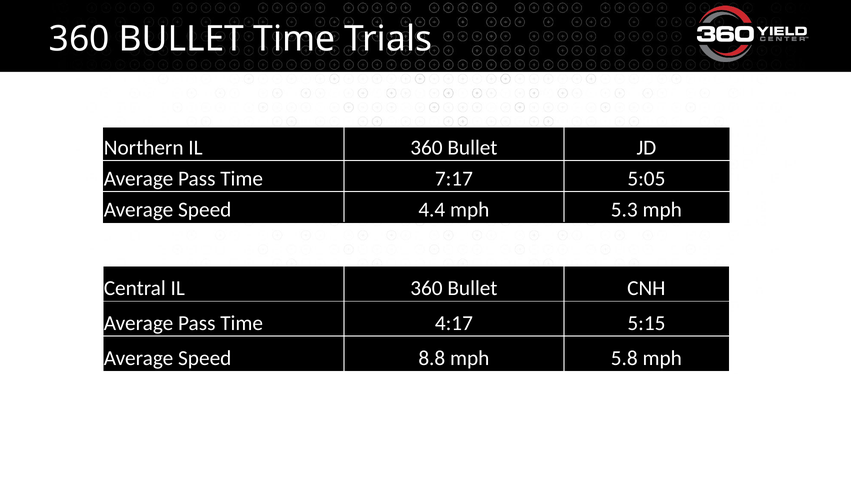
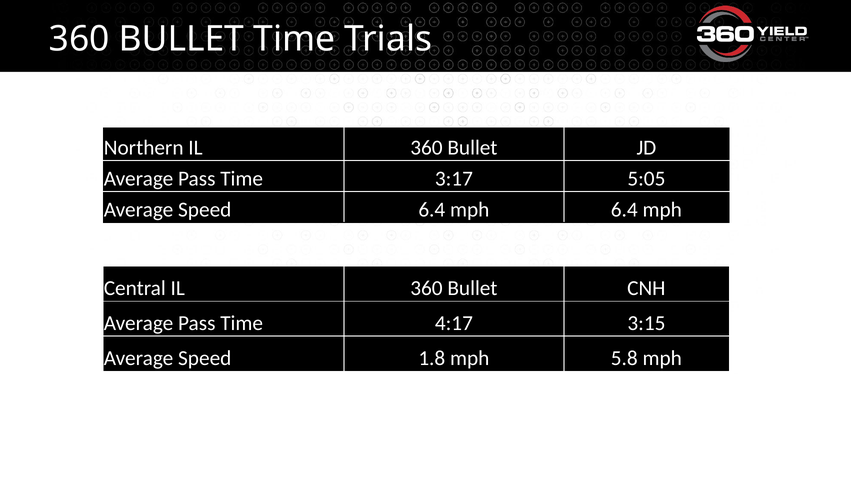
7:17: 7:17 -> 3:17
Speed 4.4: 4.4 -> 6.4
mph 5.3: 5.3 -> 6.4
5:15: 5:15 -> 3:15
8.8: 8.8 -> 1.8
